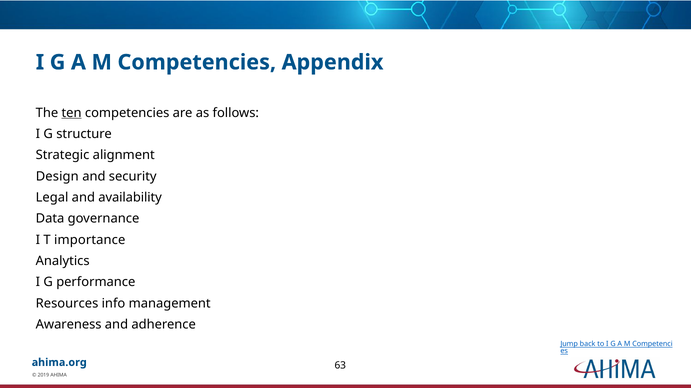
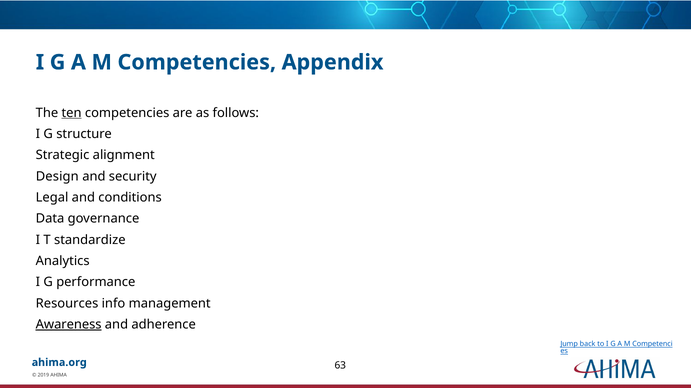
availability: availability -> conditions
importance: importance -> standardize
Awareness underline: none -> present
